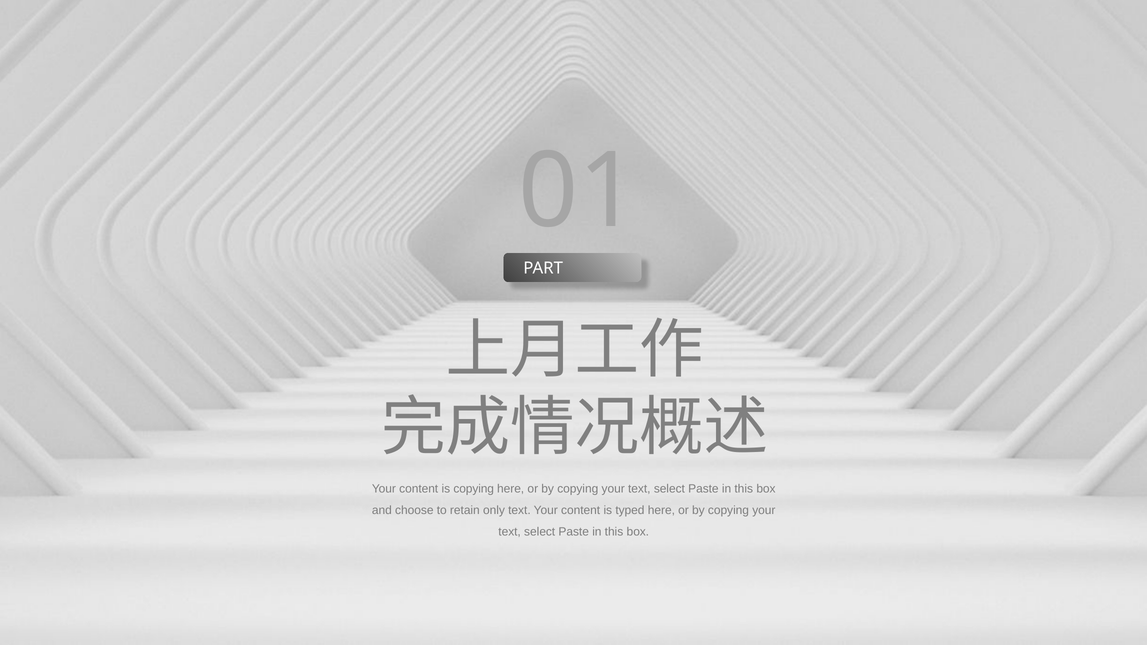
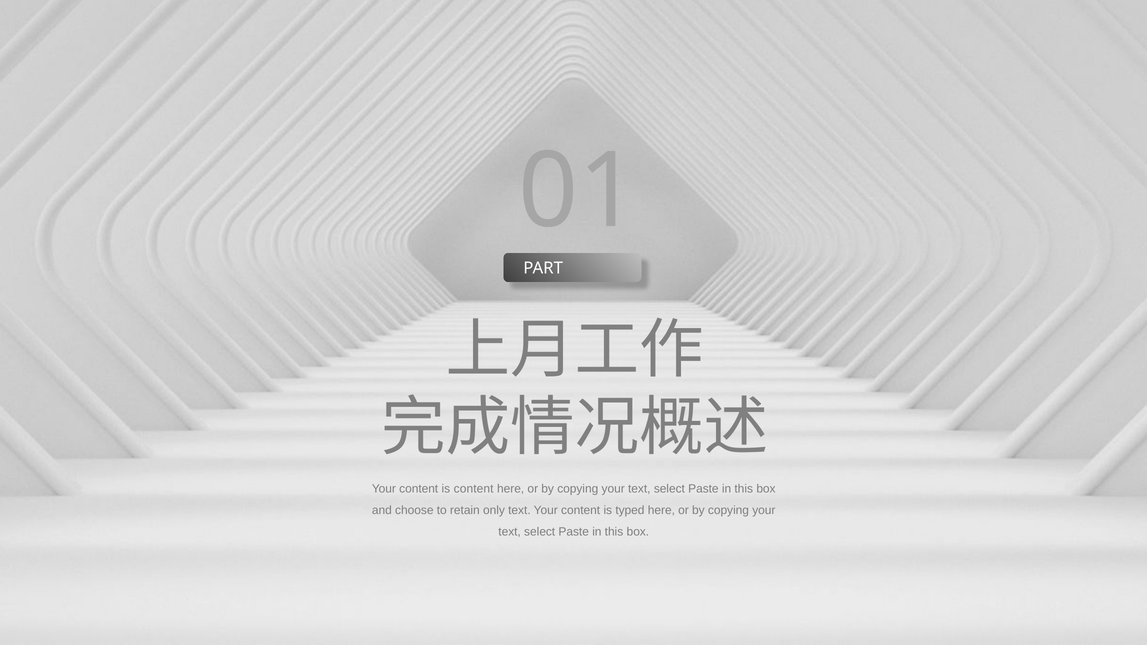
is copying: copying -> content
